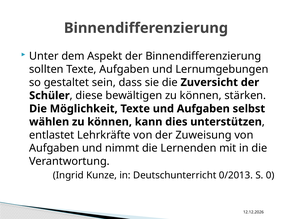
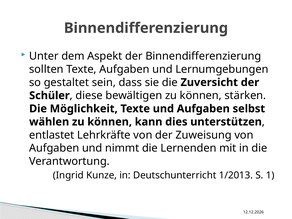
0/2013: 0/2013 -> 1/2013
0: 0 -> 1
